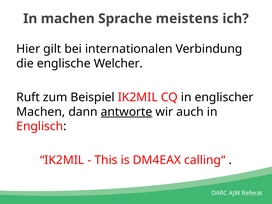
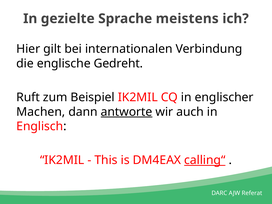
In machen: machen -> gezielte
Welcher: Welcher -> Gedreht
calling“ underline: none -> present
